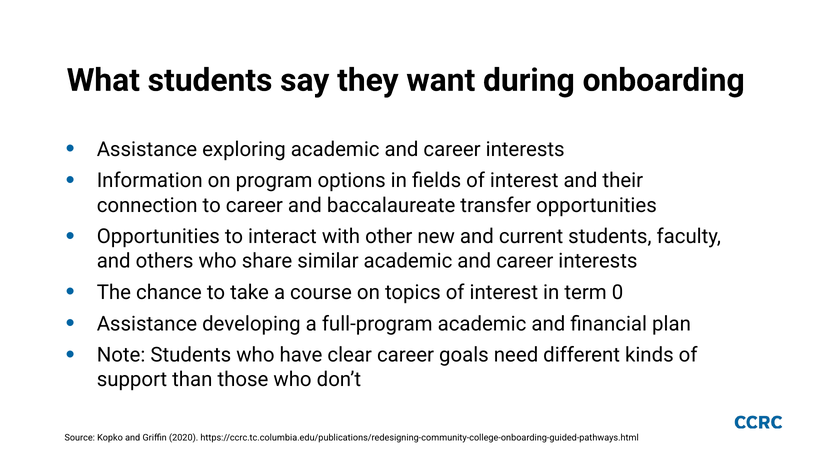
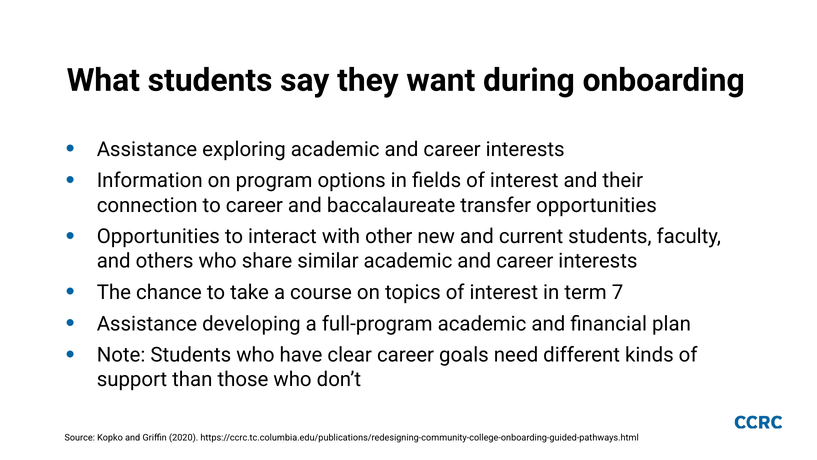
0: 0 -> 7
